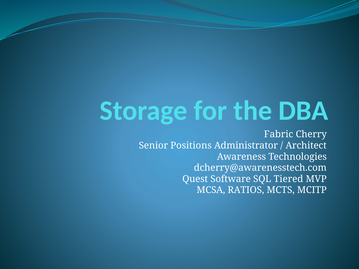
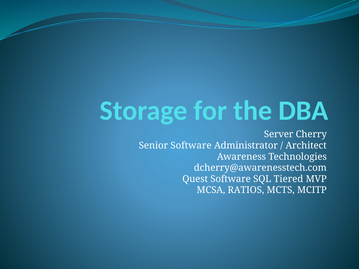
Fabric: Fabric -> Server
Senior Positions: Positions -> Software
